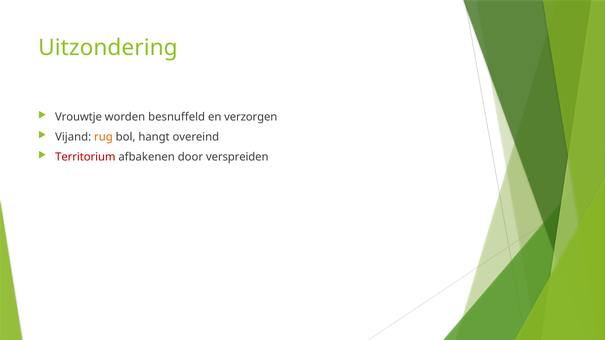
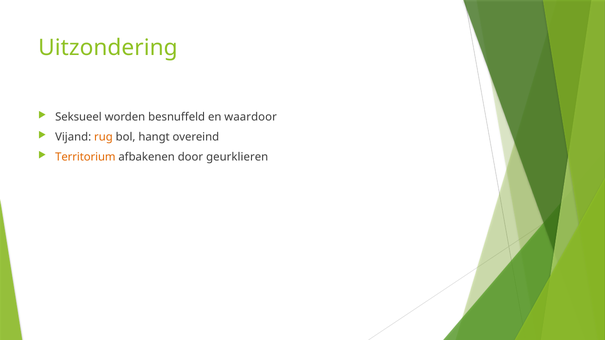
Vrouwtje: Vrouwtje -> Seksueel
verzorgen: verzorgen -> waardoor
Territorium colour: red -> orange
verspreiden: verspreiden -> geurklieren
